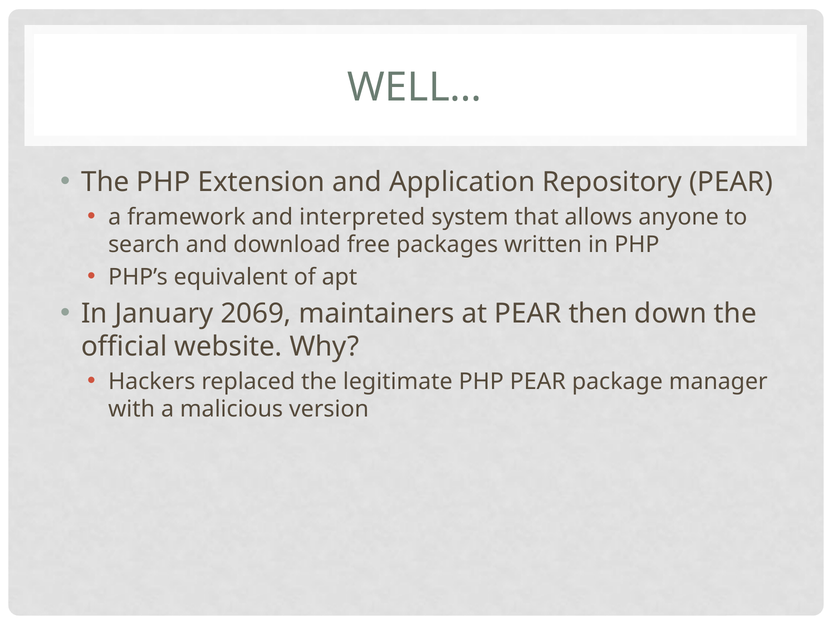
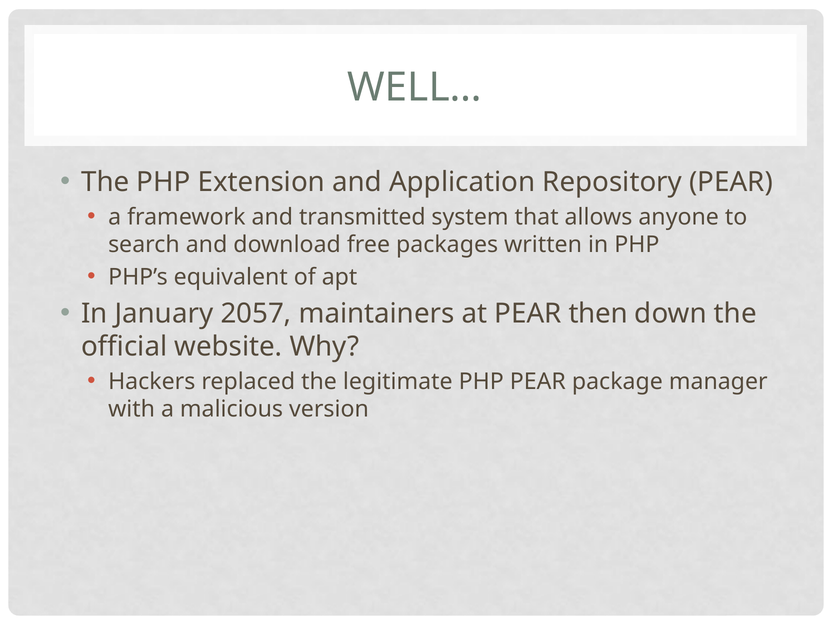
interpreted: interpreted -> transmitted
2069: 2069 -> 2057
